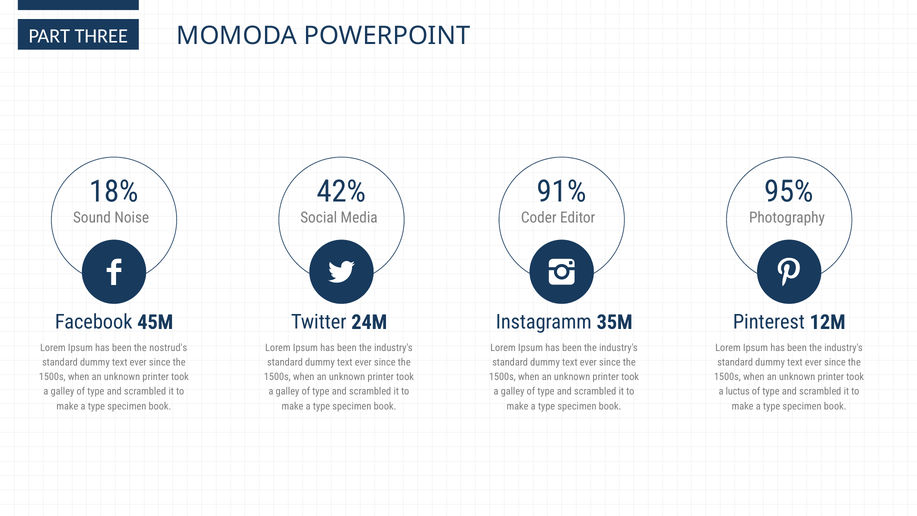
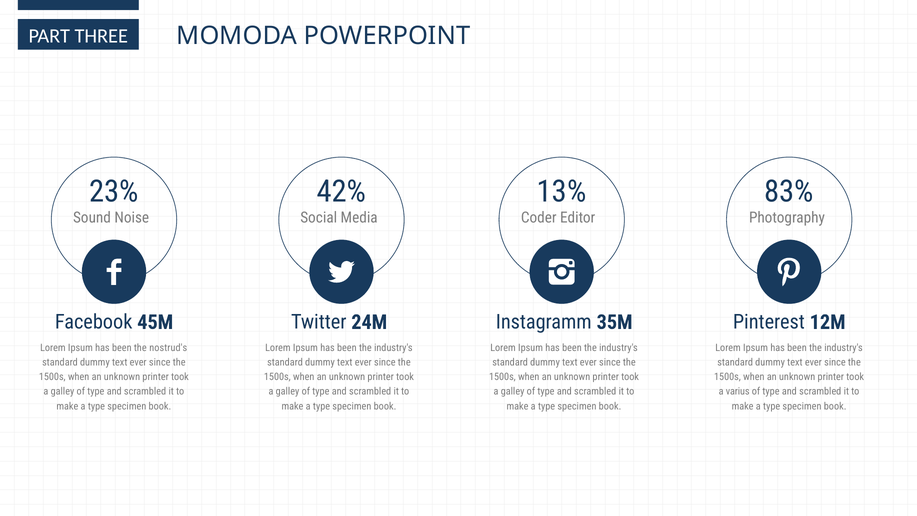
18%: 18% -> 23%
91%: 91% -> 13%
95%: 95% -> 83%
luctus: luctus -> varius
